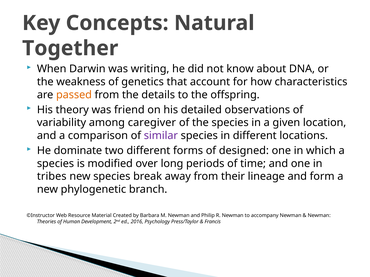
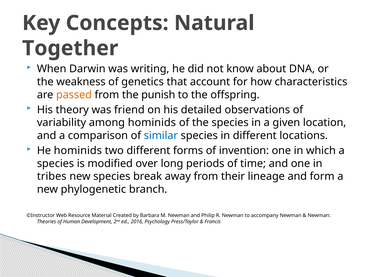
details: details -> punish
among caregiver: caregiver -> hominids
similar colour: purple -> blue
He dominate: dominate -> hominids
designed: designed -> invention
